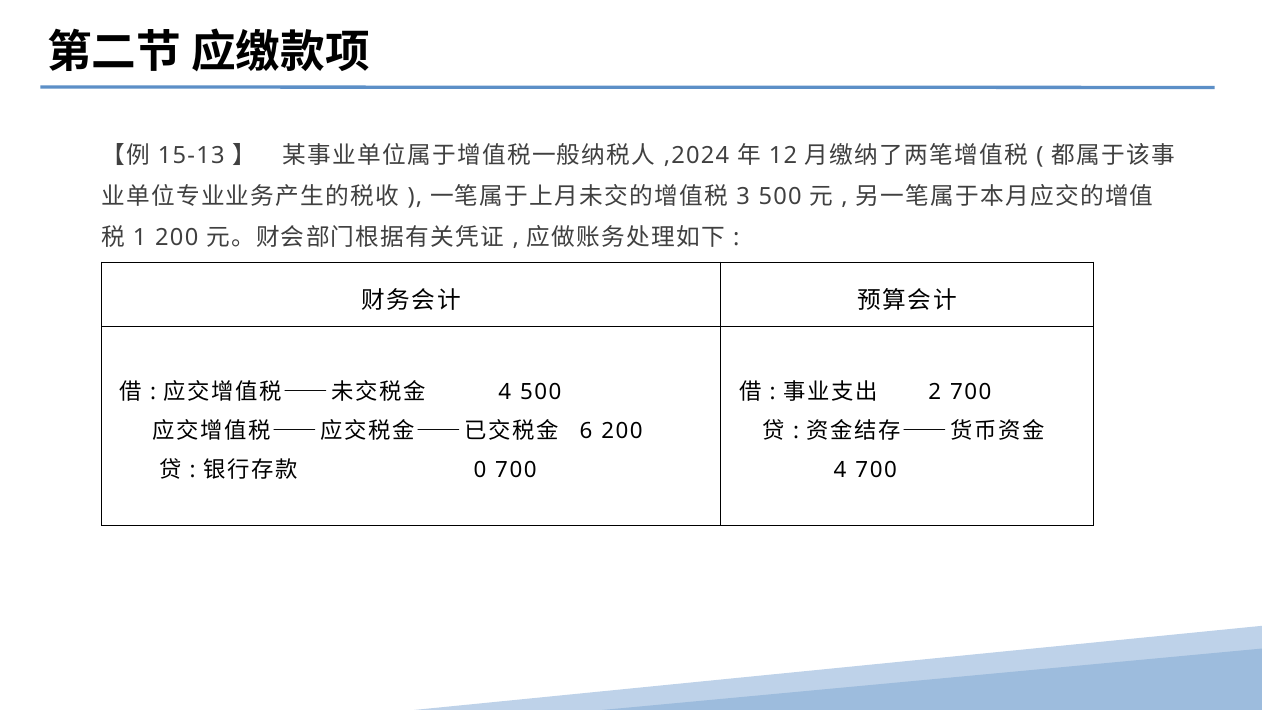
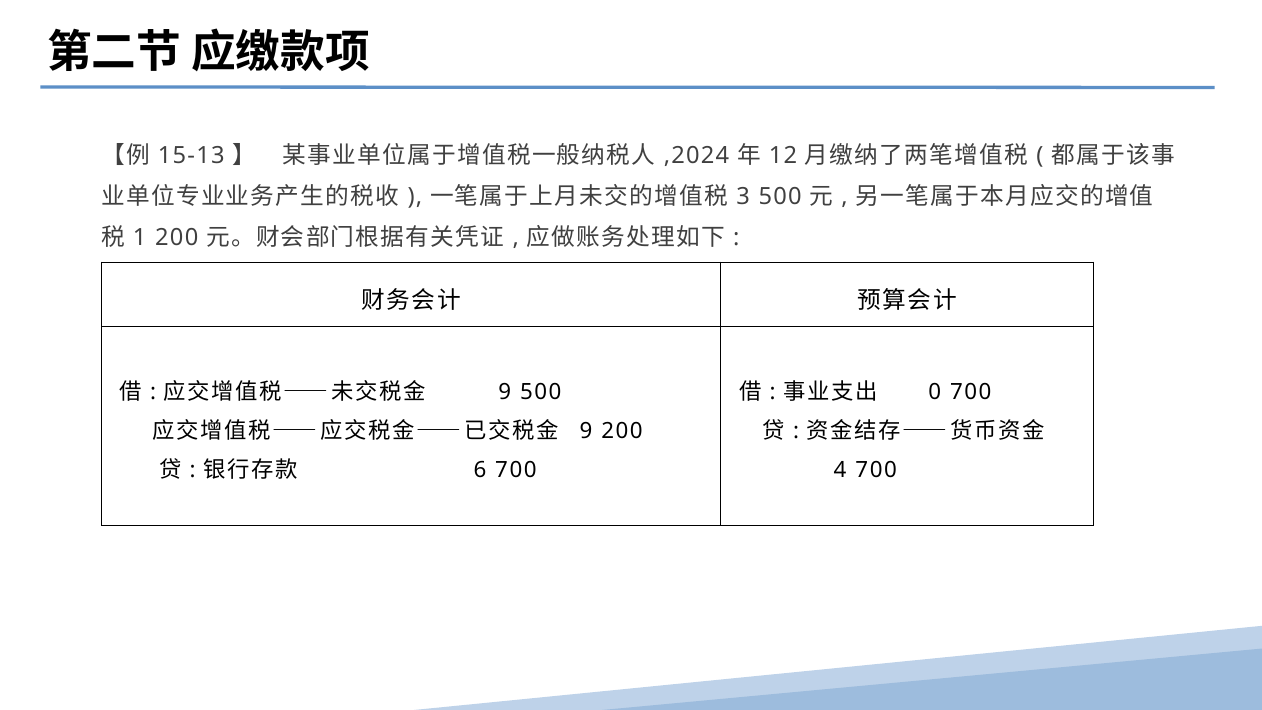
4 at (505, 392): 4 -> 9
2: 2 -> 0
6 at (586, 431): 6 -> 9
0: 0 -> 6
